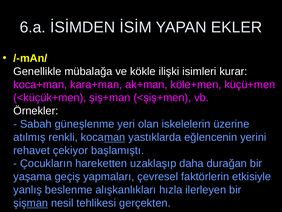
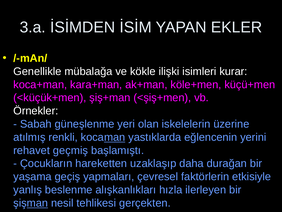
6.a: 6.a -> 3.a
çekiyor: çekiyor -> geçmiş
